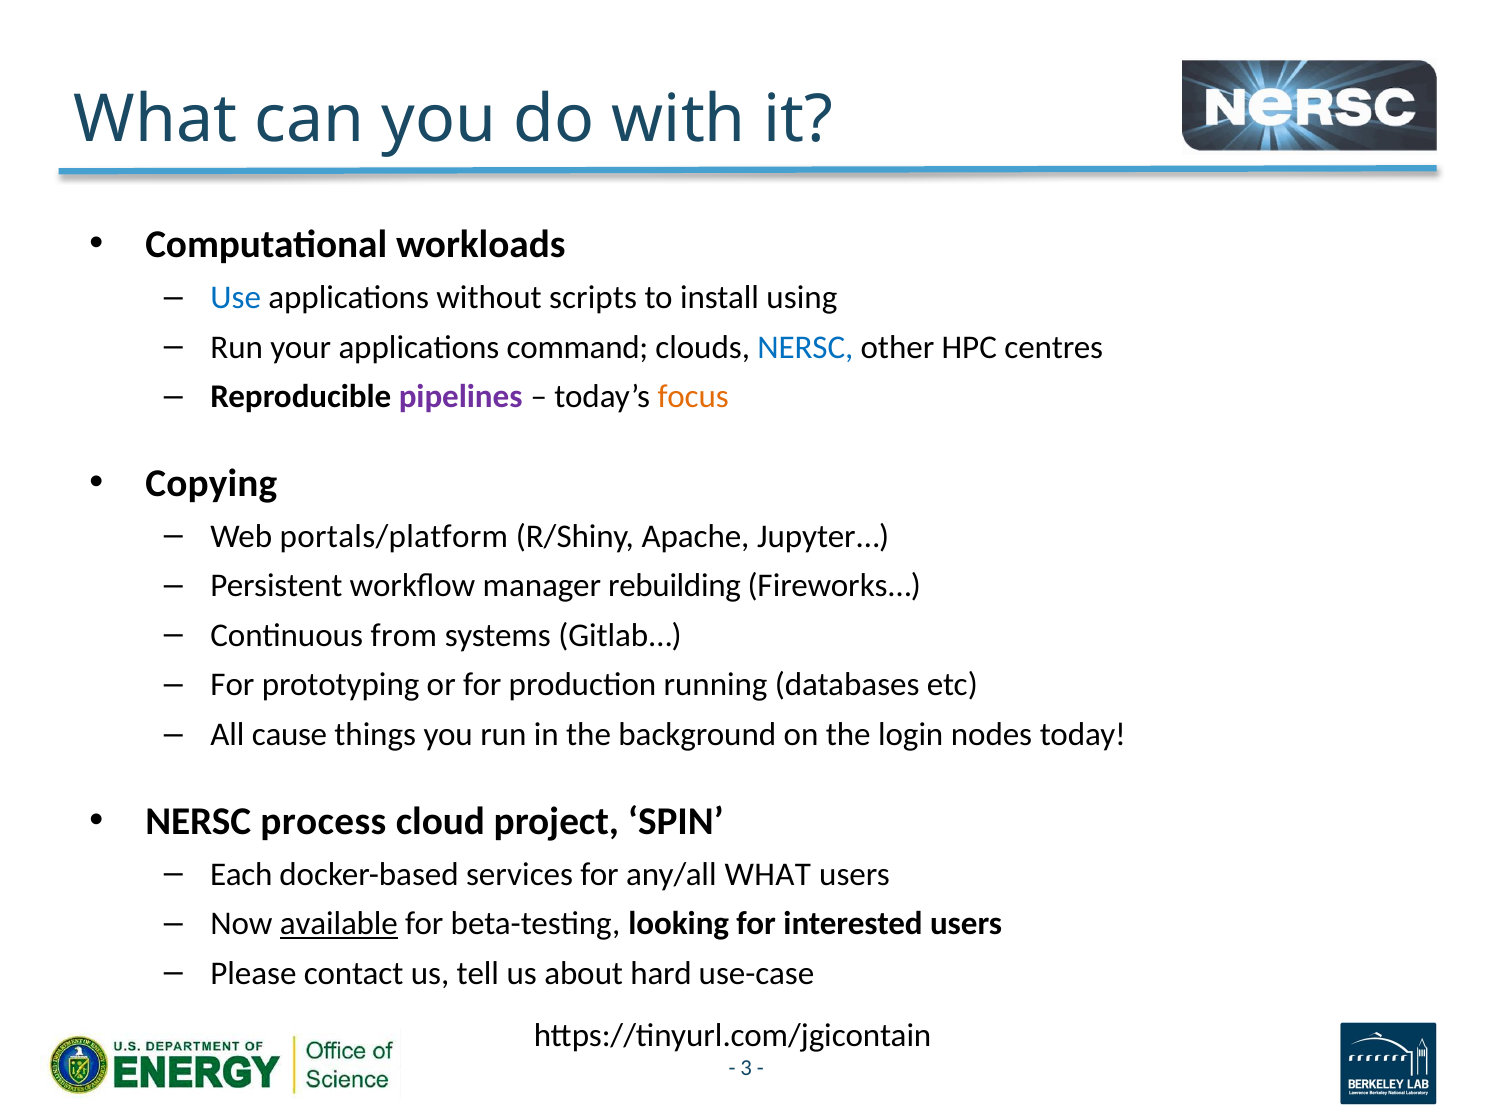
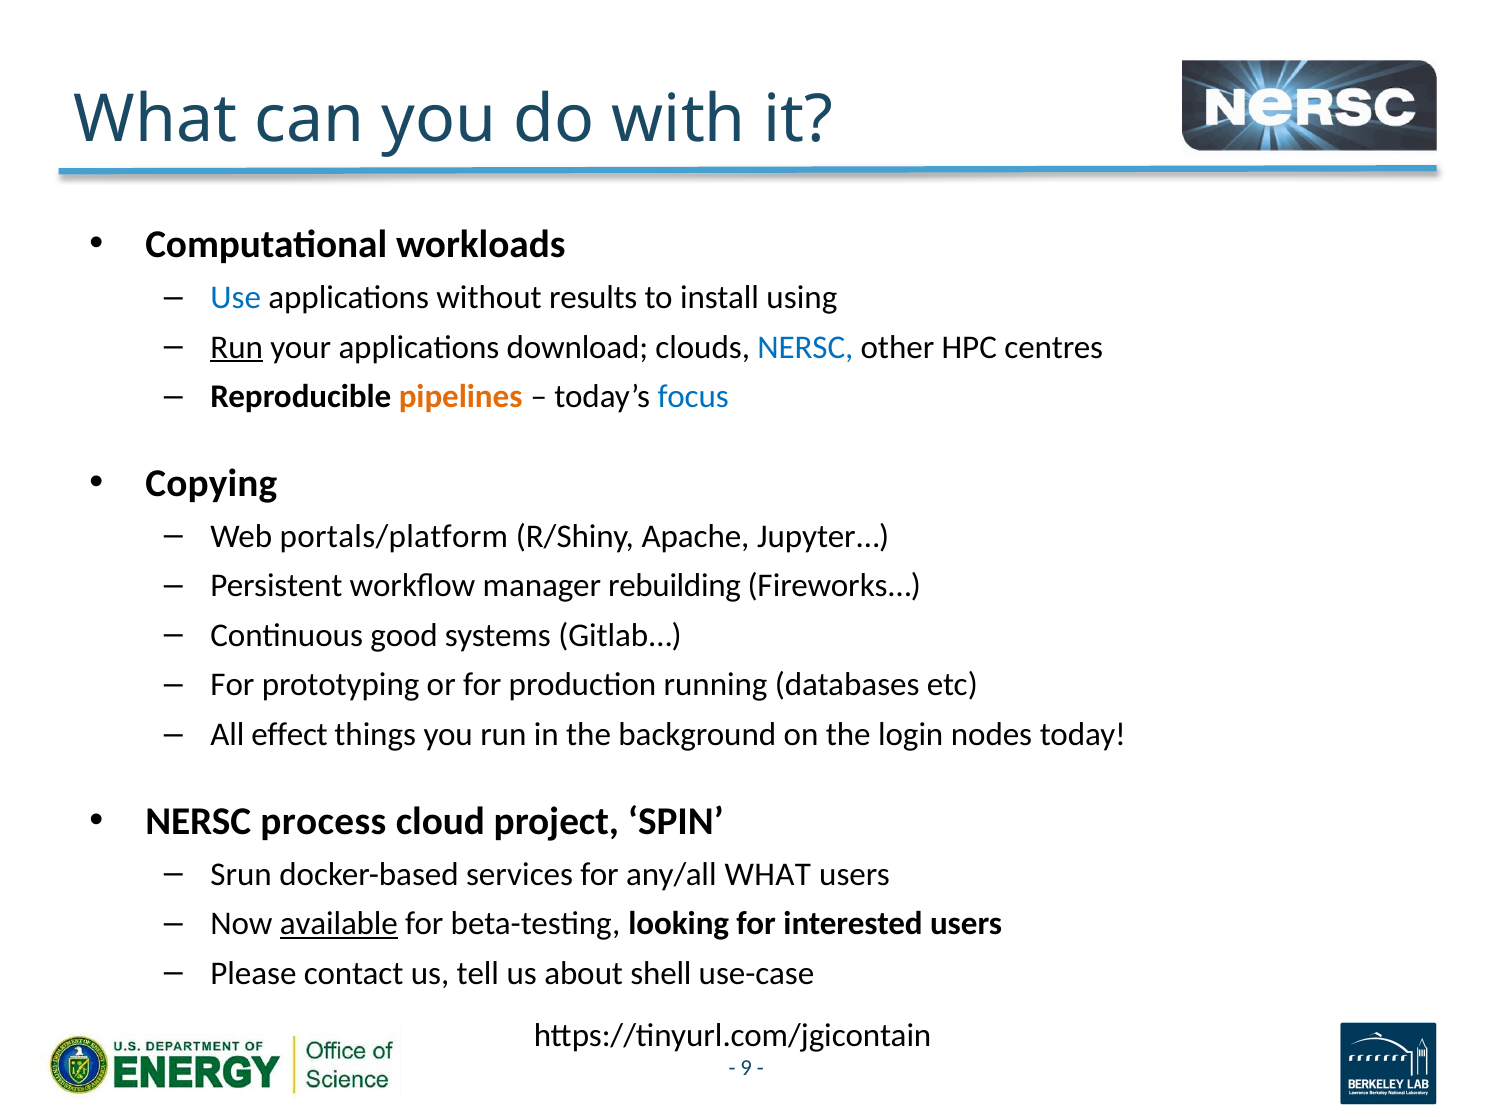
scripts: scripts -> results
Run at (237, 347) underline: none -> present
command: command -> download
pipelines colour: purple -> orange
focus colour: orange -> blue
from: from -> good
cause: cause -> effect
Each: Each -> Srun
hard: hard -> shell
3: 3 -> 9
